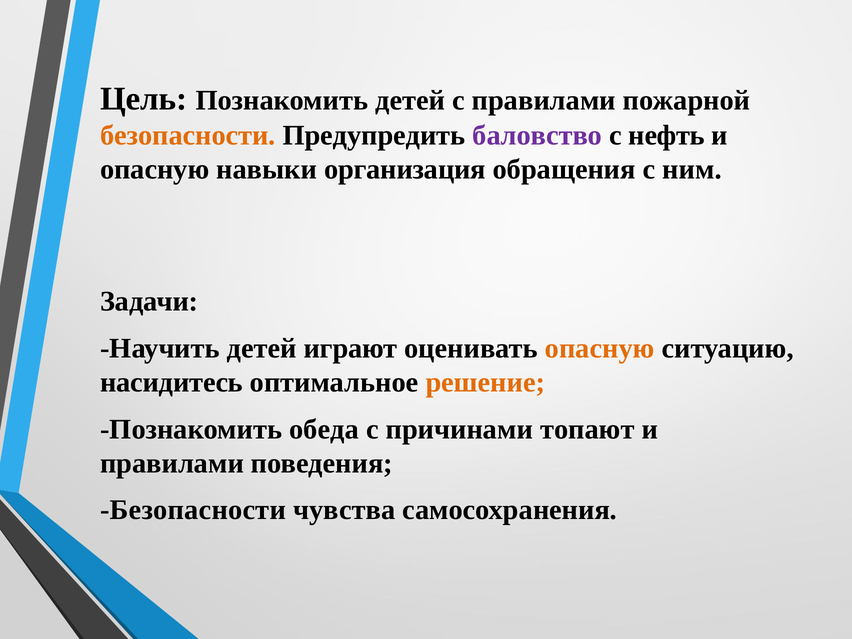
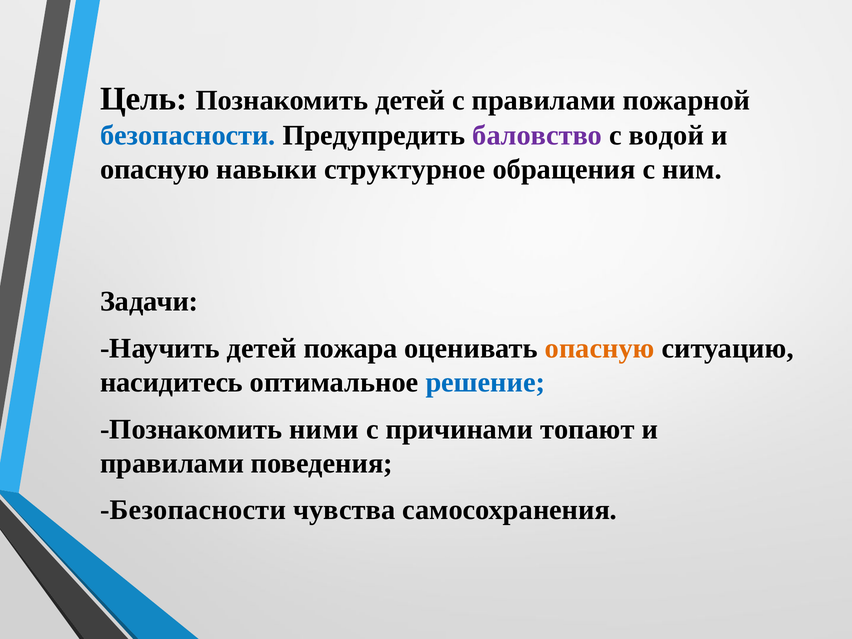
безопасности at (188, 135) colour: orange -> blue
нефть: нефть -> водой
организация: организация -> структурное
играют: играют -> пожара
решение colour: orange -> blue
обеда: обеда -> ними
